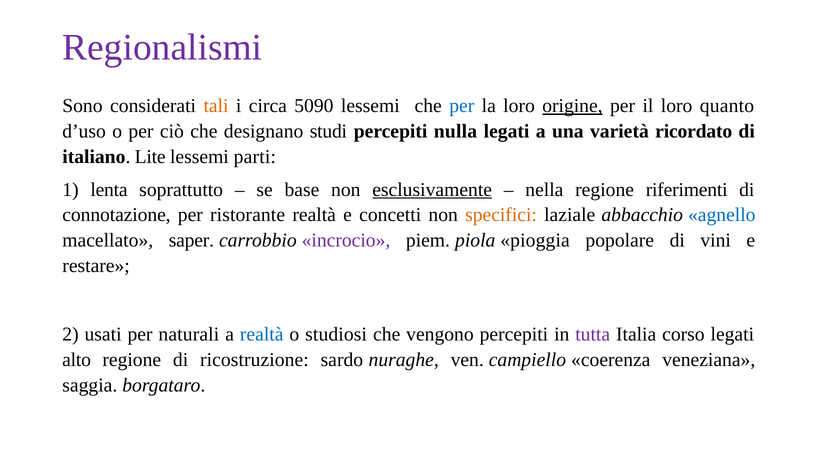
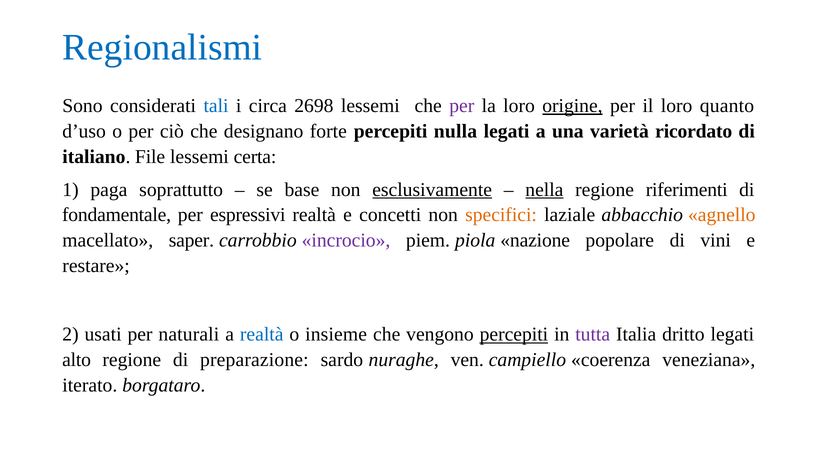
Regionalismi colour: purple -> blue
tali colour: orange -> blue
5090: 5090 -> 2698
per at (462, 106) colour: blue -> purple
studi: studi -> forte
Lite: Lite -> File
parti: parti -> certa
lenta: lenta -> paga
nella underline: none -> present
connotazione: connotazione -> fondamentale
ristorante: ristorante -> espressivi
agnello colour: blue -> orange
pioggia: pioggia -> nazione
studiosi: studiosi -> insieme
percepiti at (514, 335) underline: none -> present
corso: corso -> dritto
ricostruzione: ricostruzione -> preparazione
saggia: saggia -> iterato
